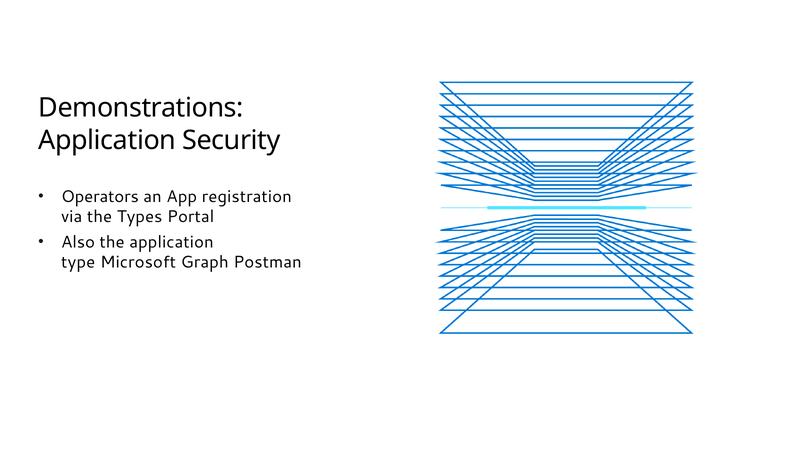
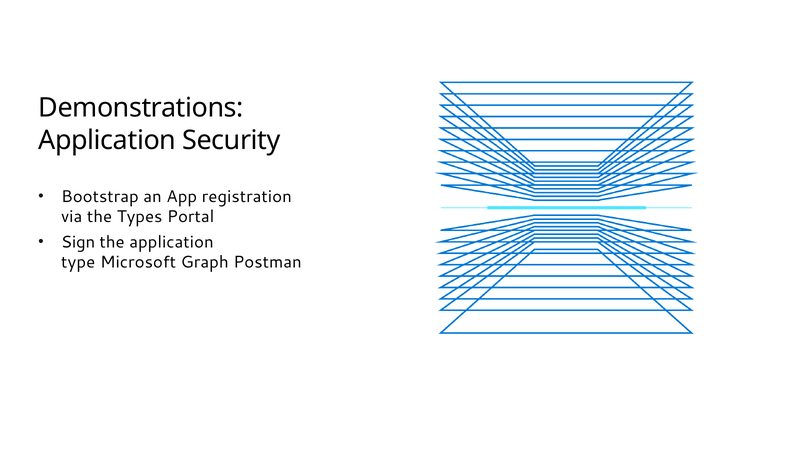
Operators: Operators -> Bootstrap
Also: Also -> Sign
